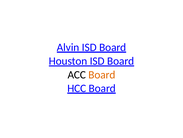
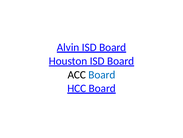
Board at (102, 74) colour: orange -> blue
